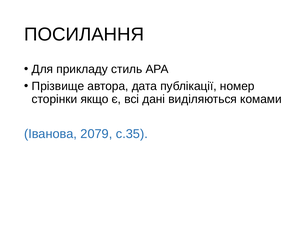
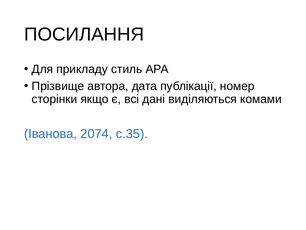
2079: 2079 -> 2074
